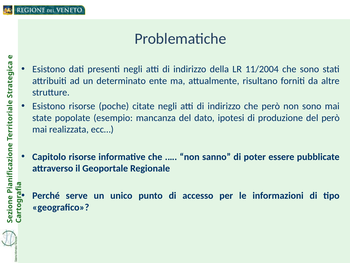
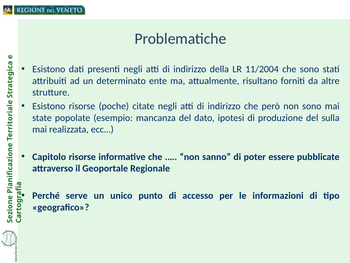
del però: però -> sulla
